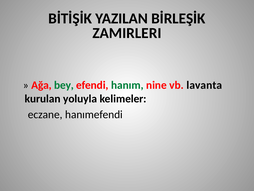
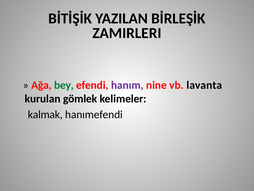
hanım colour: green -> purple
yoluyla: yoluyla -> gömlek
eczane: eczane -> kalmak
